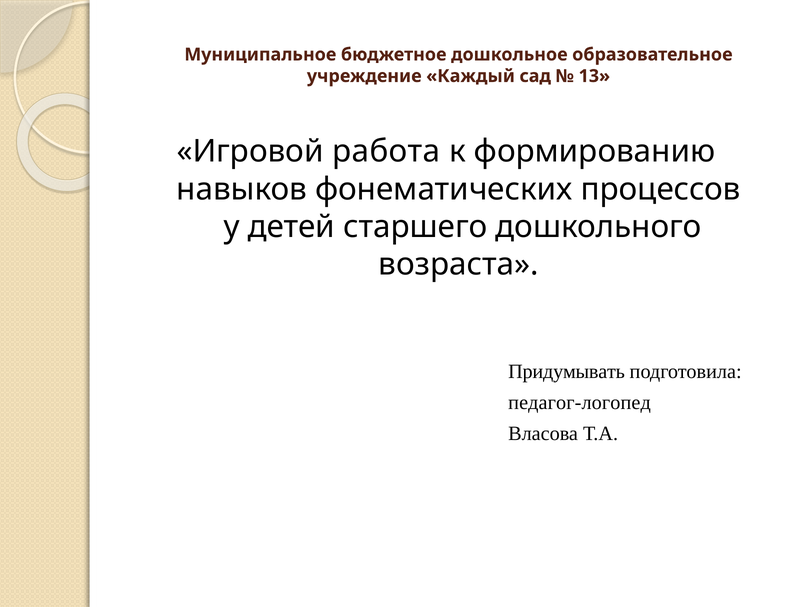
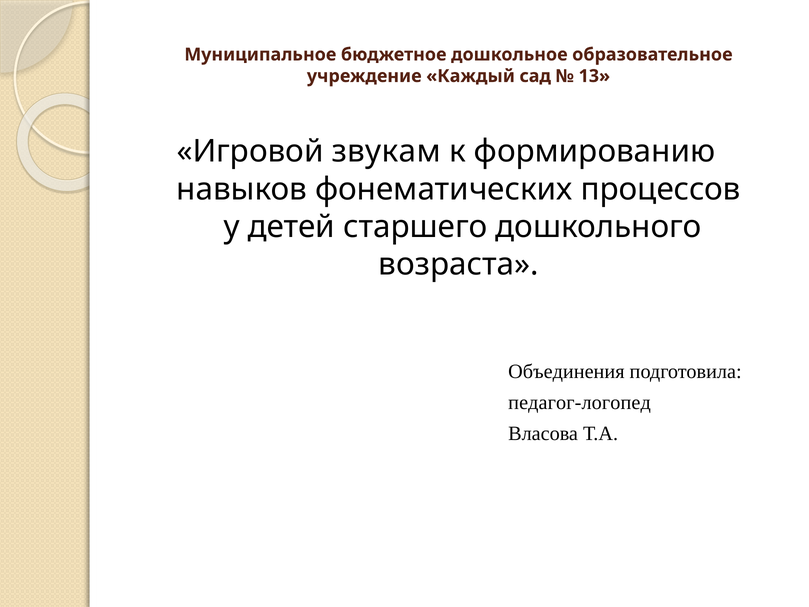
работа: работа -> звукам
Придумывать: Придумывать -> Объединения
